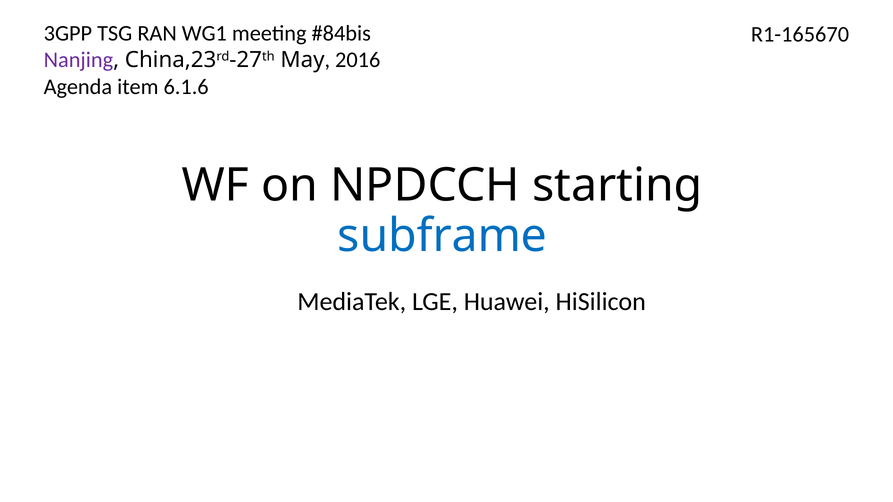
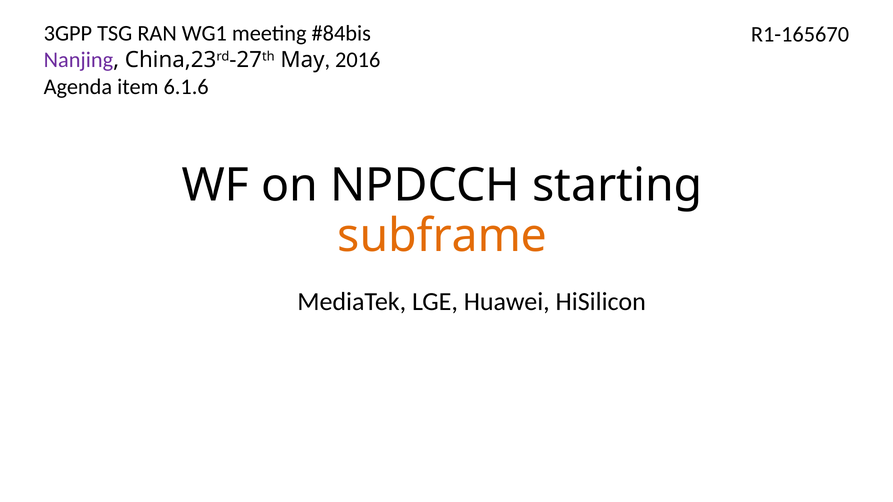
subframe colour: blue -> orange
